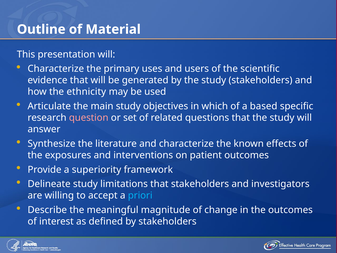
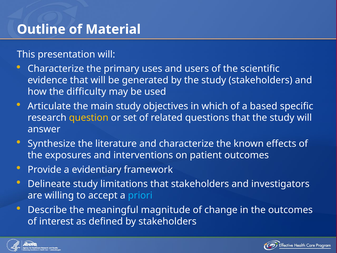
ethnicity: ethnicity -> difficulty
question colour: pink -> yellow
superiority: superiority -> evidentiary
